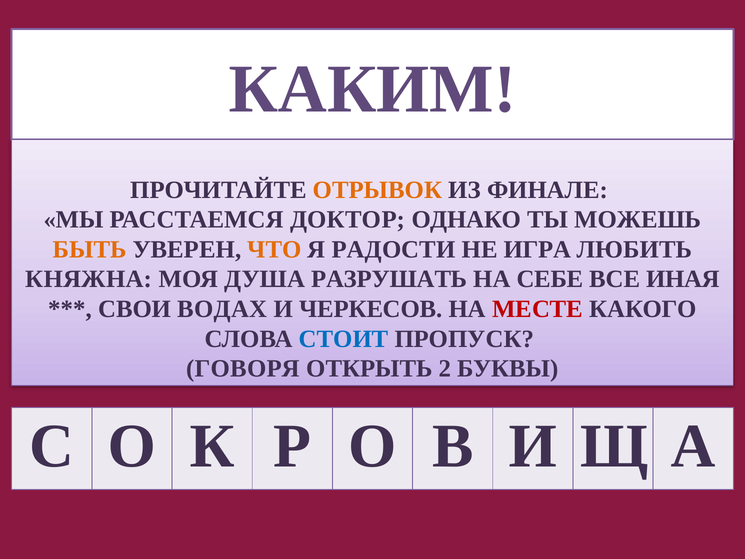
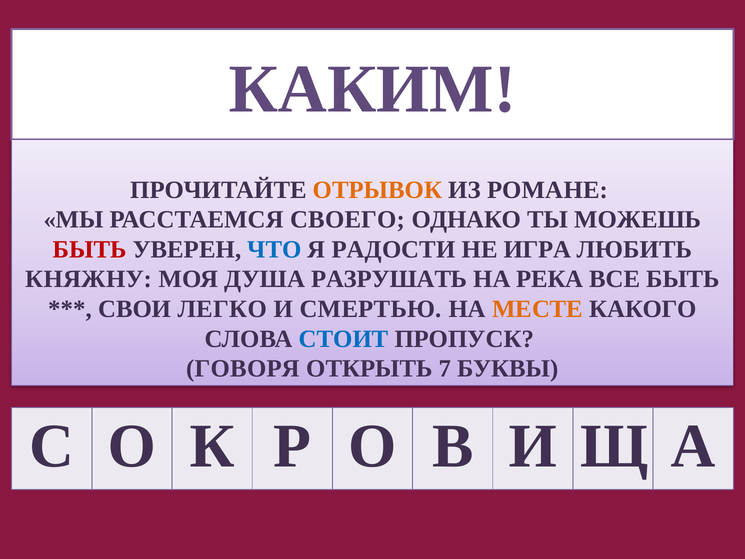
ФИНАЛЕ: ФИНАЛЕ -> РОМАНЕ
ДОКТОР: ДОКТОР -> СВОЕГО
БЫТЬ at (90, 249) colour: orange -> red
ЧТО colour: orange -> blue
КНЯЖНА: КНЯЖНА -> КНЯЖНУ
СЕБЕ: СЕБЕ -> РЕКА
ВСЕ ИНАЯ: ИНАЯ -> БЫТЬ
ВОДАХ: ВОДАХ -> ЛЕГКО
ЧЕРКЕСОВ: ЧЕРКЕСОВ -> СМЕРТЬЮ
МЕСТЕ colour: red -> orange
2: 2 -> 7
